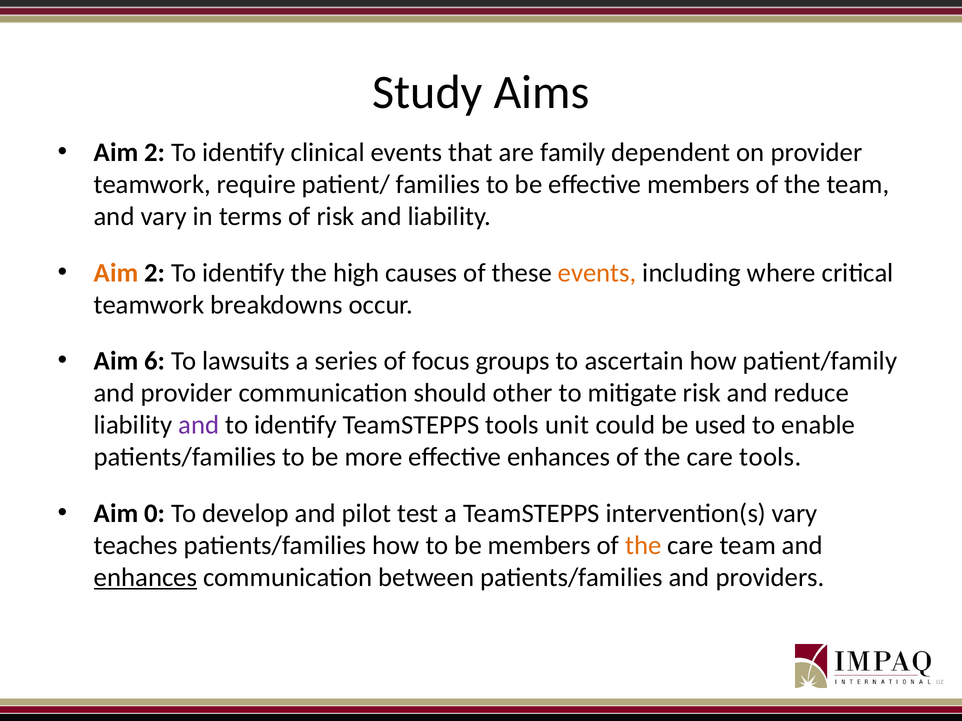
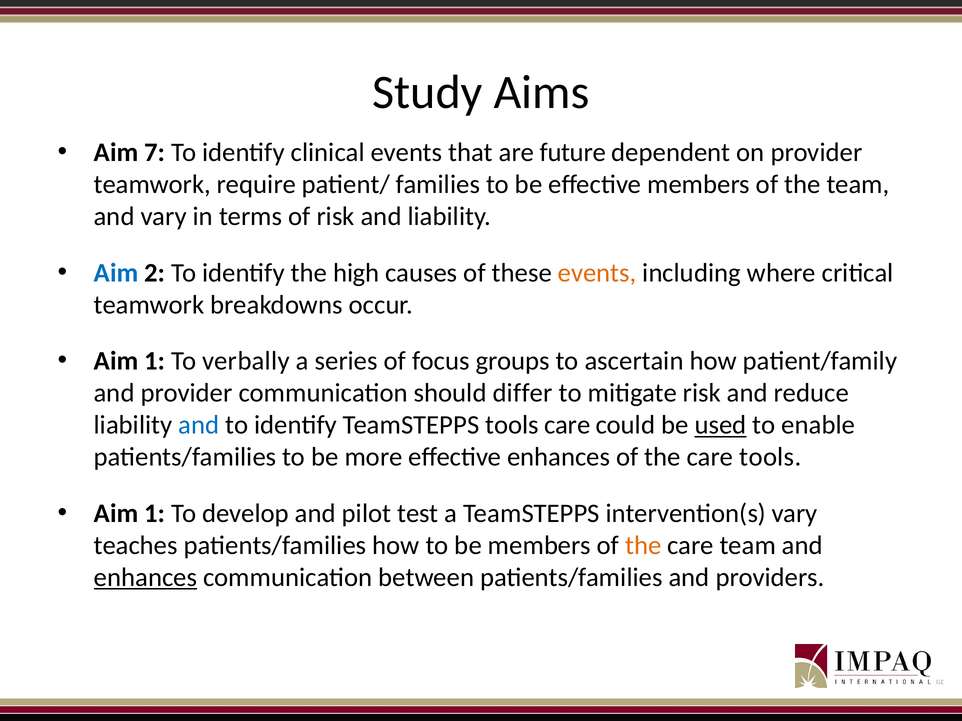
2 at (155, 153): 2 -> 7
family: family -> future
Aim at (116, 273) colour: orange -> blue
6 at (155, 361): 6 -> 1
lawsuits: lawsuits -> verbally
other: other -> differ
and at (199, 425) colour: purple -> blue
tools unit: unit -> care
used underline: none -> present
0 at (155, 514): 0 -> 1
